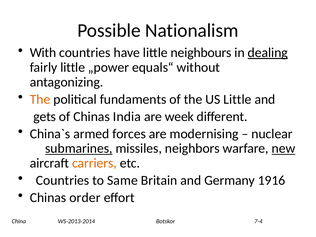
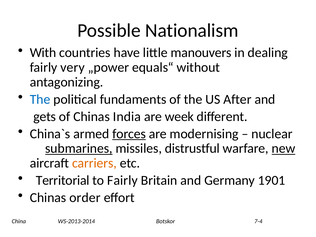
neighbours: neighbours -> manouvers
dealing underline: present -> none
fairly little: little -> very
The at (40, 99) colour: orange -> blue
US Little: Little -> After
forces underline: none -> present
neighbors: neighbors -> distrustful
Countries at (63, 180): Countries -> Territorial
to Same: Same -> Fairly
1916: 1916 -> 1901
